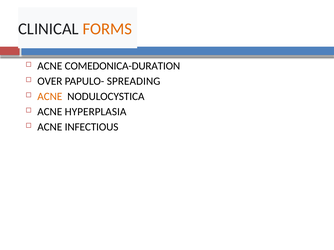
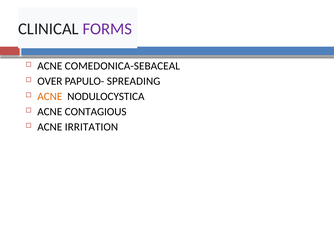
FORMS colour: orange -> purple
COMEDONICA-DURATION: COMEDONICA-DURATION -> COMEDONICA-SEBACEAL
HYPERPLASIA: HYPERPLASIA -> CONTAGIOUS
INFECTIOUS: INFECTIOUS -> IRRITATION
